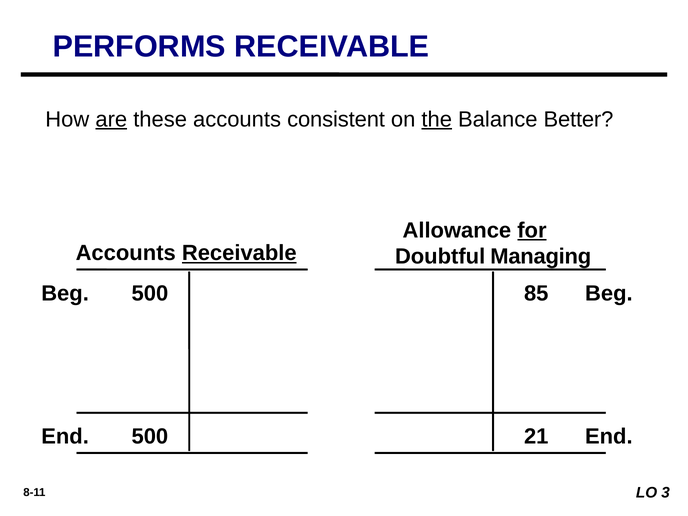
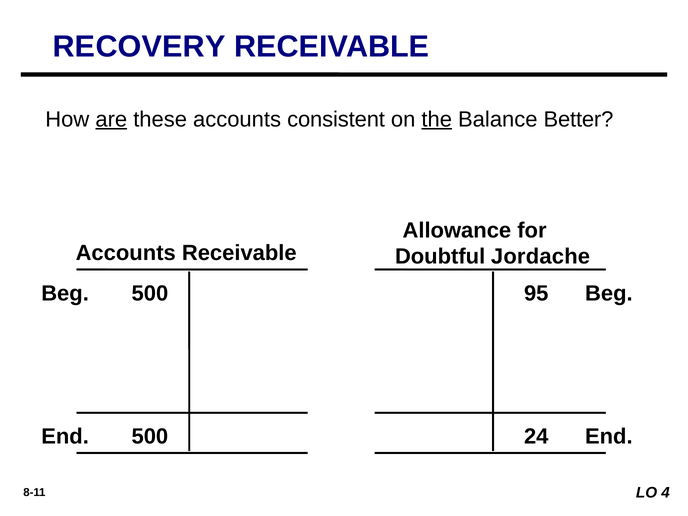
PERFORMS: PERFORMS -> RECOVERY
for underline: present -> none
Receivable at (239, 253) underline: present -> none
Managing: Managing -> Jordache
85: 85 -> 95
21: 21 -> 24
3: 3 -> 4
